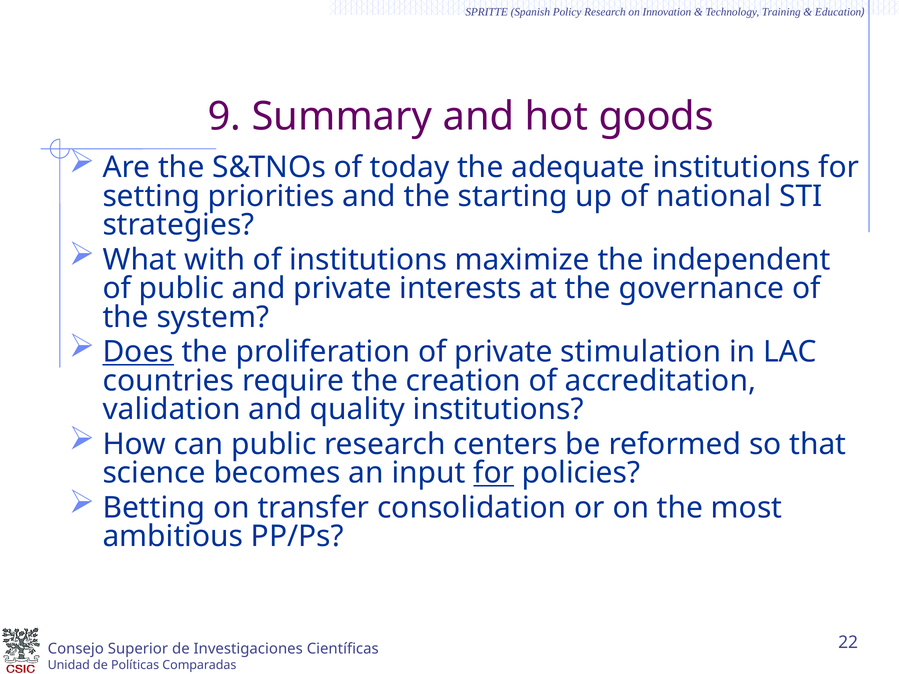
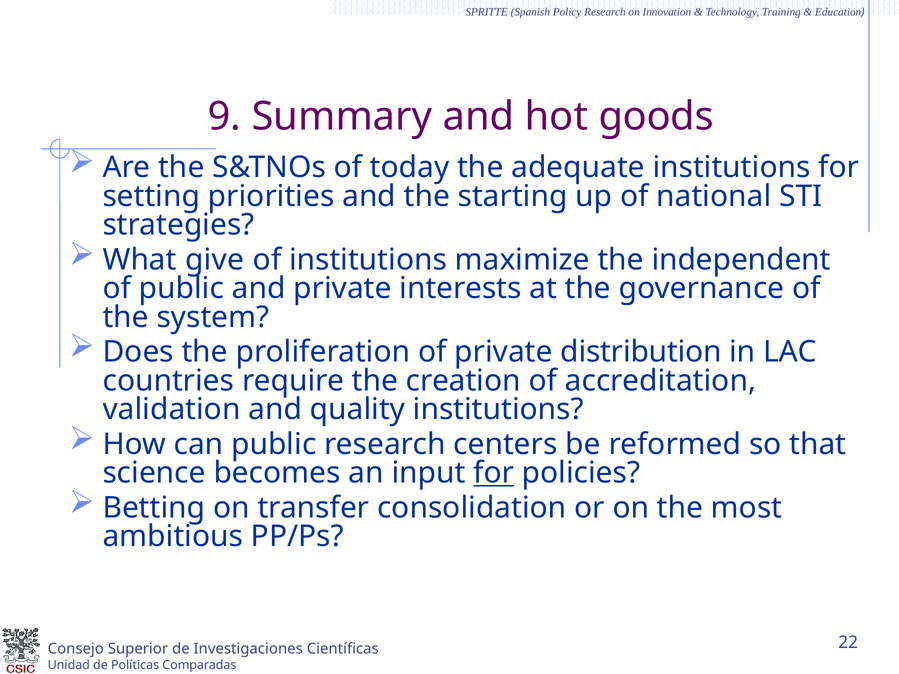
with: with -> give
Does underline: present -> none
stimulation: stimulation -> distribution
